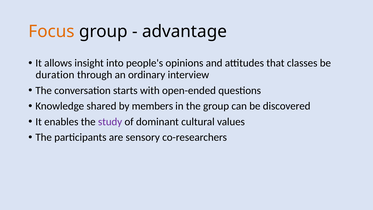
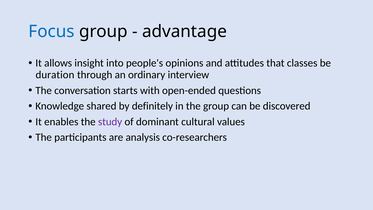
Focus colour: orange -> blue
members: members -> definitely
sensory: sensory -> analysis
